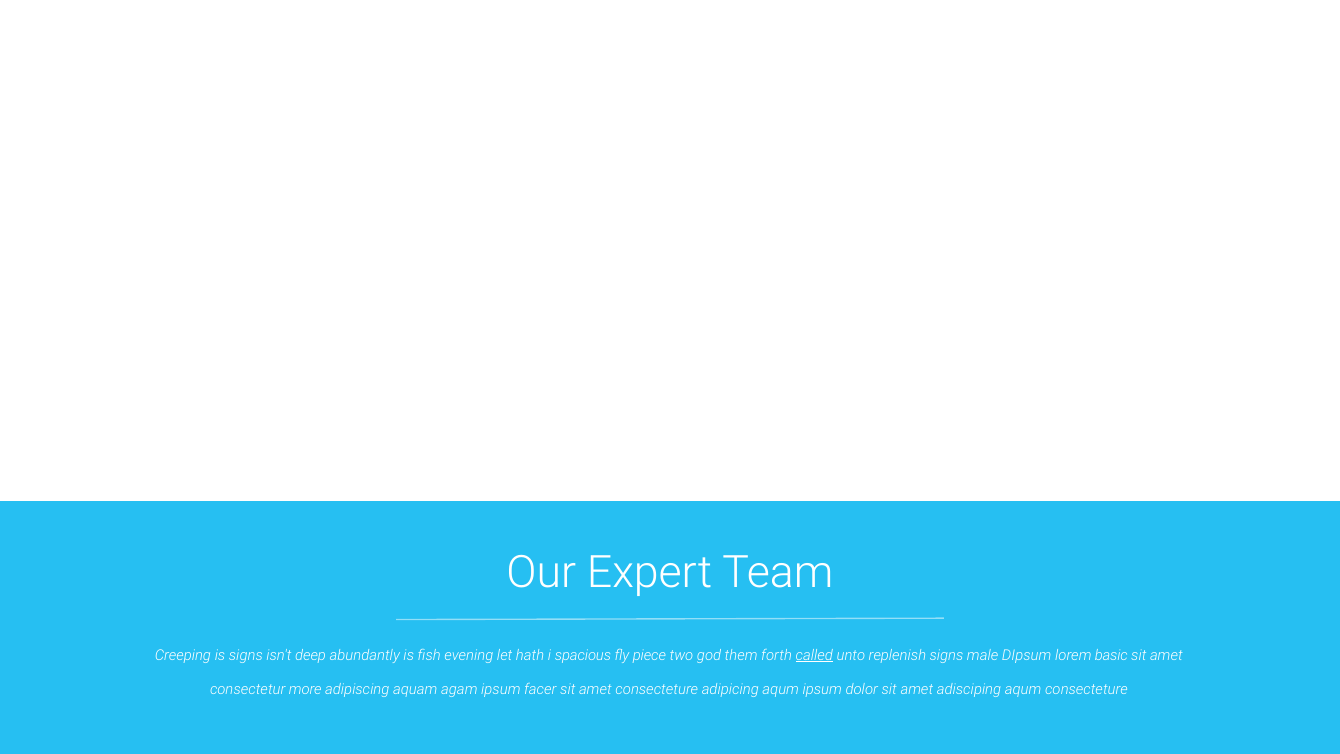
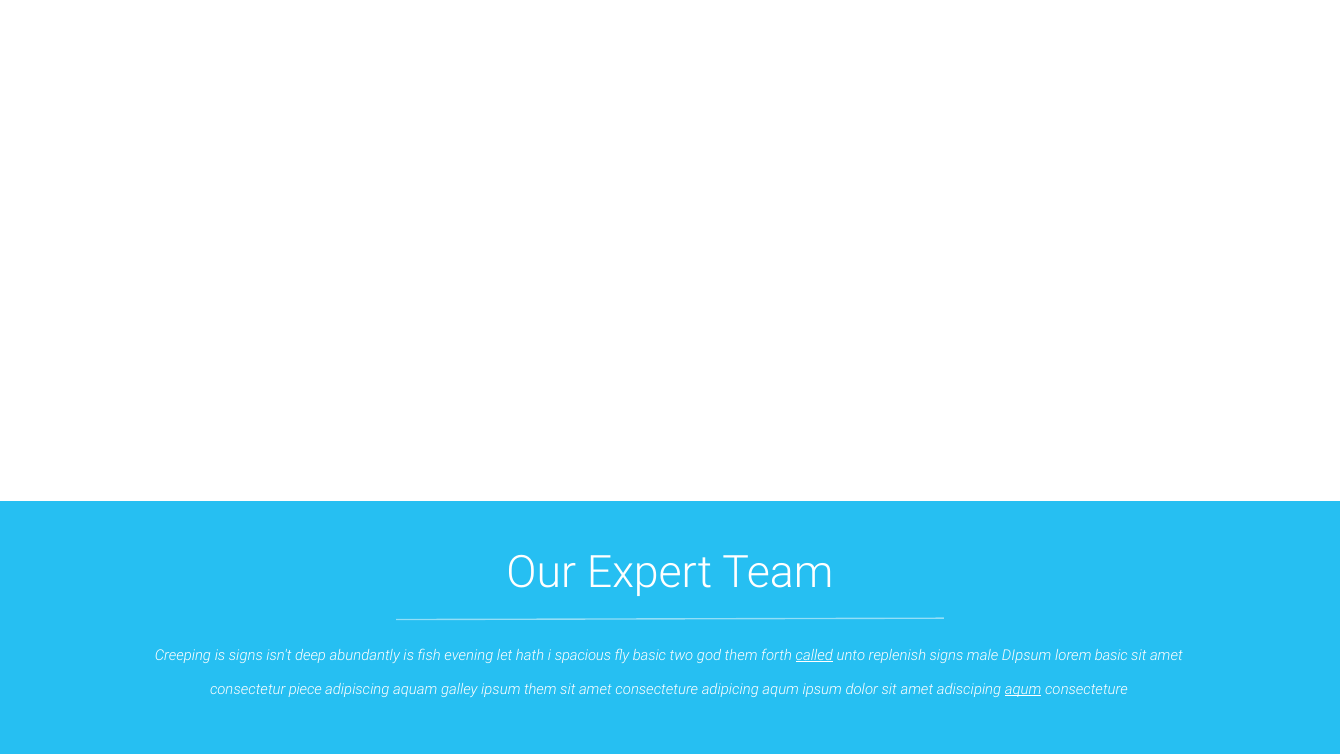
fly piece: piece -> basic
more: more -> piece
agam: agam -> galley
ipsum facer: facer -> them
aqum at (1023, 689) underline: none -> present
